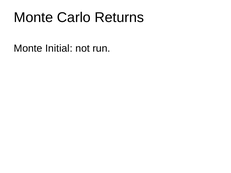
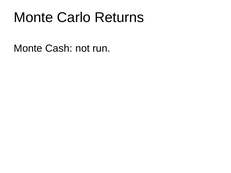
Initial: Initial -> Cash
